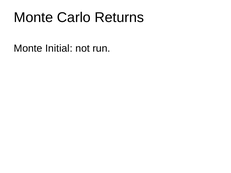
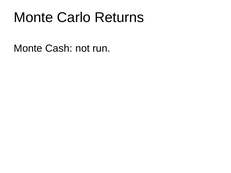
Initial: Initial -> Cash
